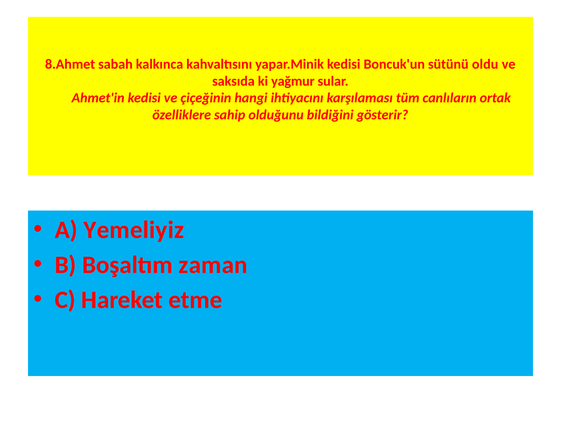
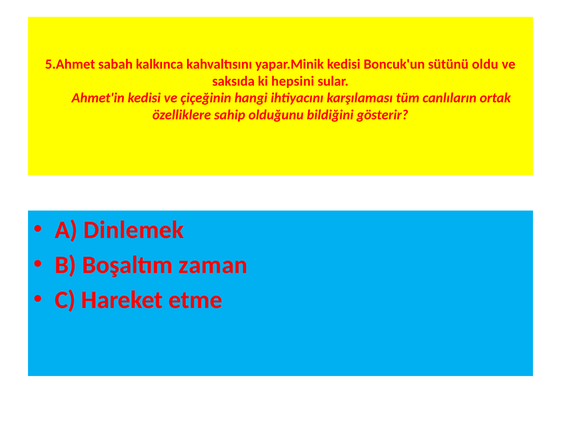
8.Ahmet: 8.Ahmet -> 5.Ahmet
yağmur: yağmur -> hepsini
Yemeliyiz: Yemeliyiz -> Dinlemek
